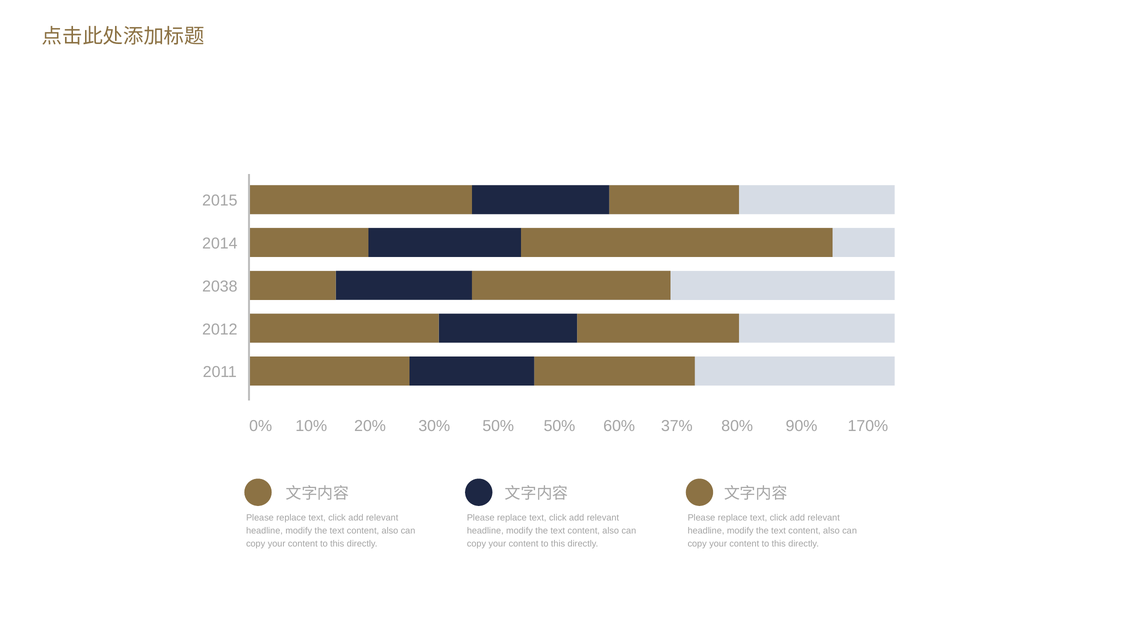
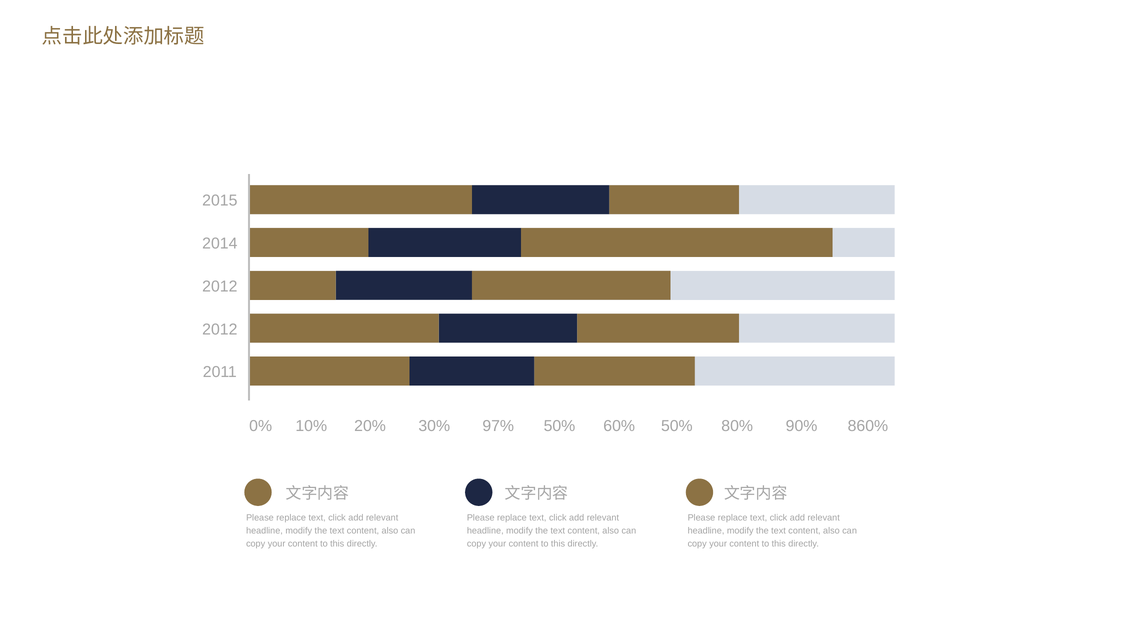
2038 at (220, 287): 2038 -> 2012
50% at (498, 426): 50% -> 97%
20% 37%: 37% -> 50%
170%: 170% -> 860%
